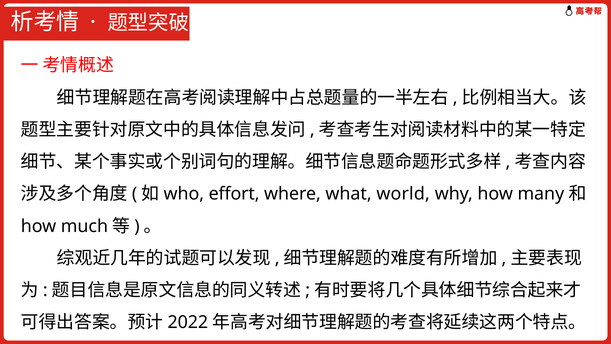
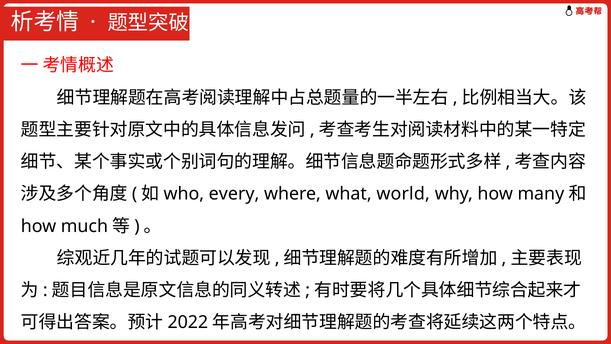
effort: effort -> every
